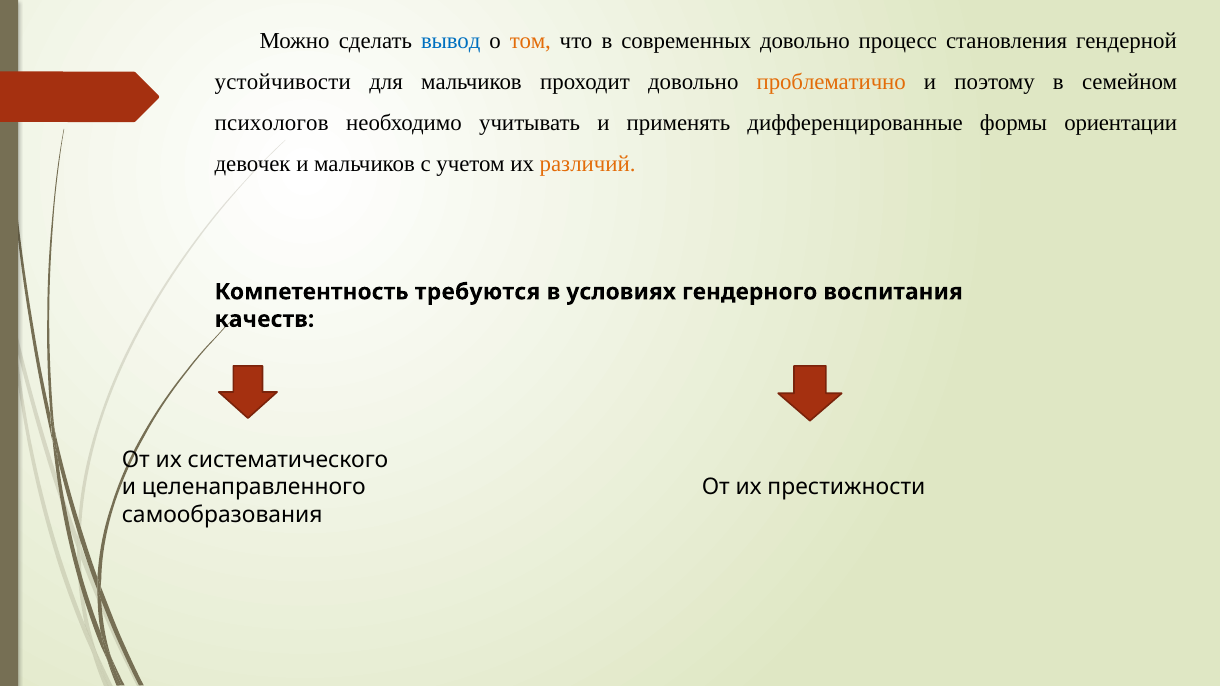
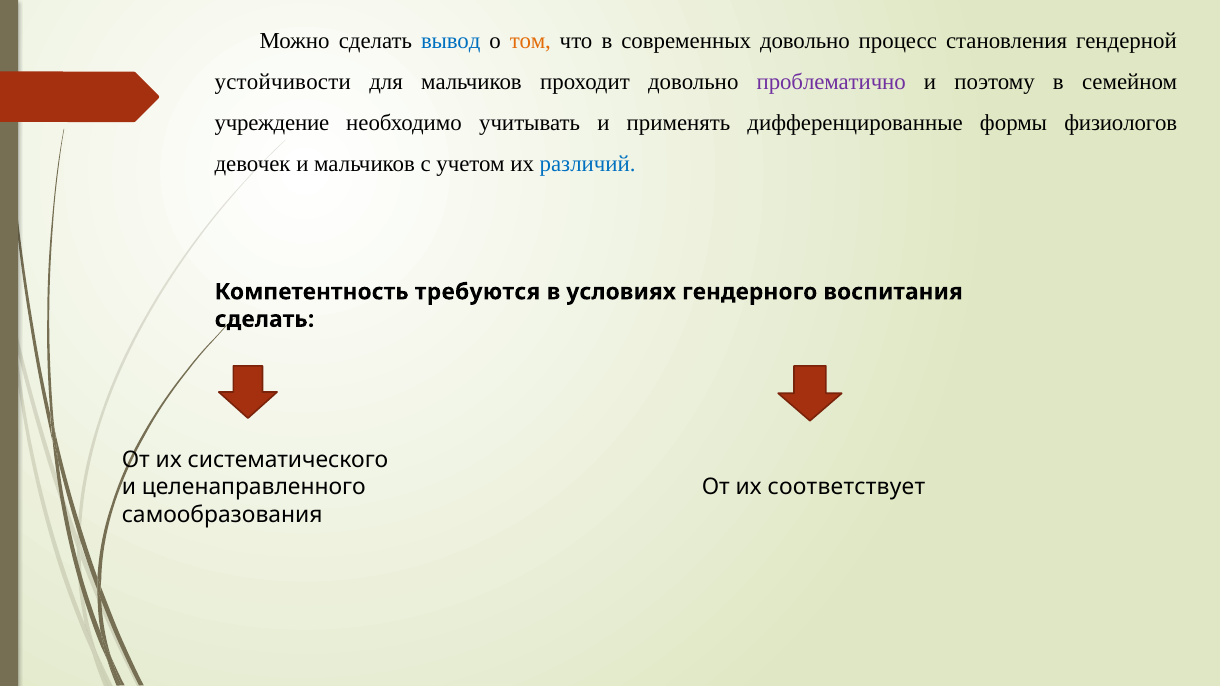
проблематично colour: orange -> purple
психологов: психологов -> учреждение
ориентации: ориентации -> физиологов
различий colour: orange -> blue
качеств at (264, 319): качеств -> сделать
престижности: престижности -> соответствует
